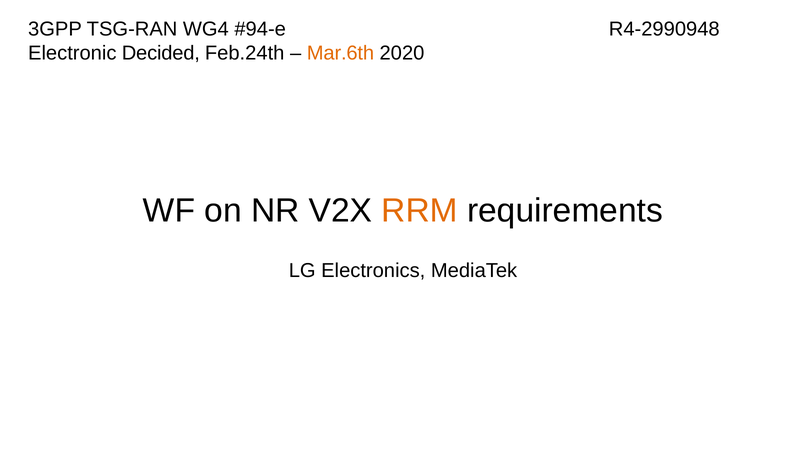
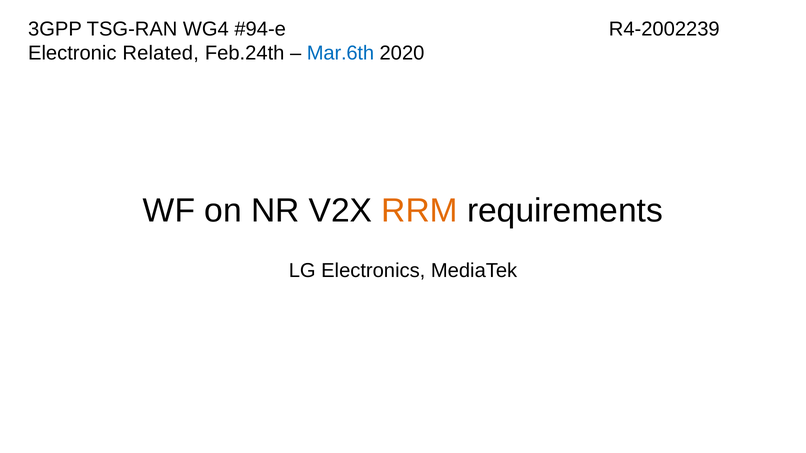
R4-2990948: R4-2990948 -> R4-2002239
Decided: Decided -> Related
Mar.6th colour: orange -> blue
